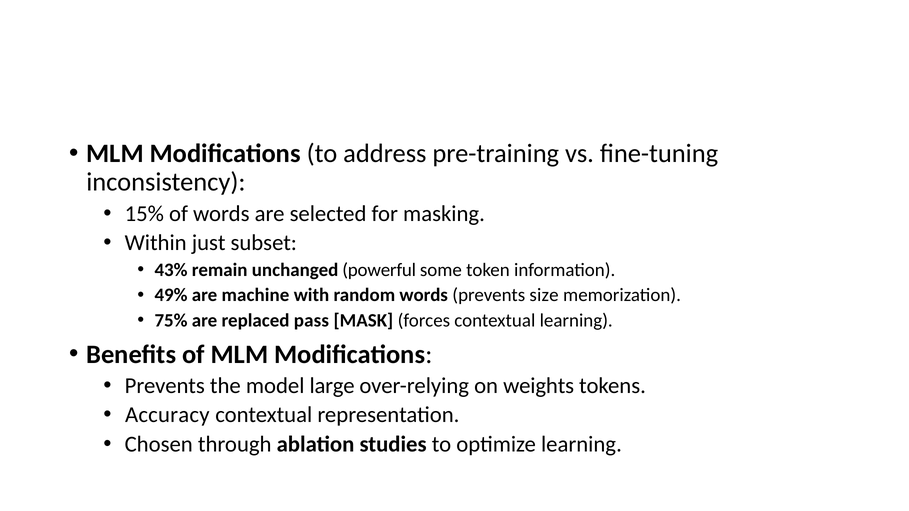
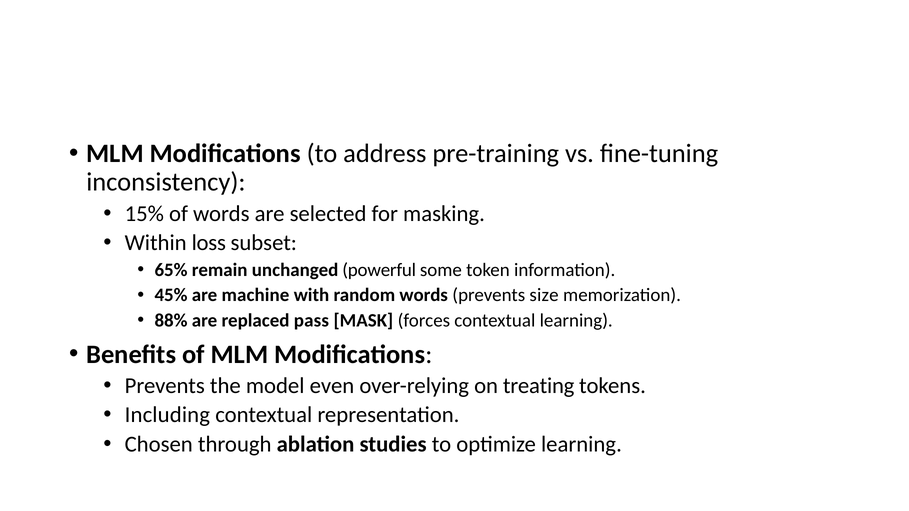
just: just -> loss
43%: 43% -> 65%
49%: 49% -> 45%
75%: 75% -> 88%
large: large -> even
weights: weights -> treating
Accuracy: Accuracy -> Including
